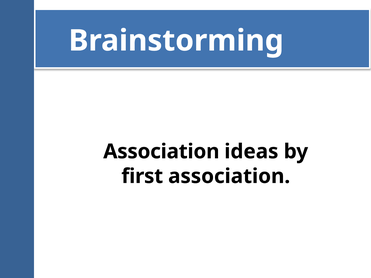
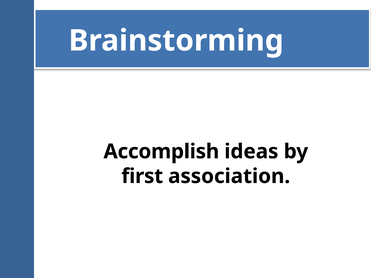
Association at (161, 152): Association -> Accomplish
